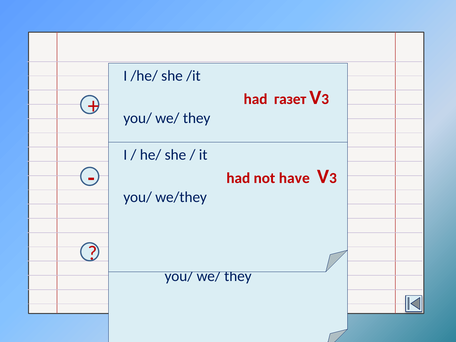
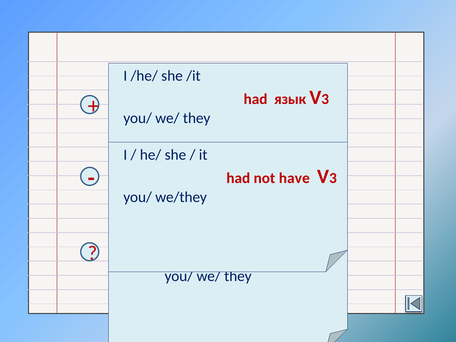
газет: газет -> язык
